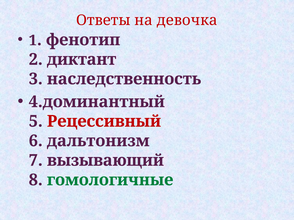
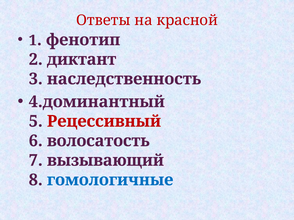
девочка: девочка -> красной
дальтонизм: дальтонизм -> волосатость
гомологичные colour: green -> blue
